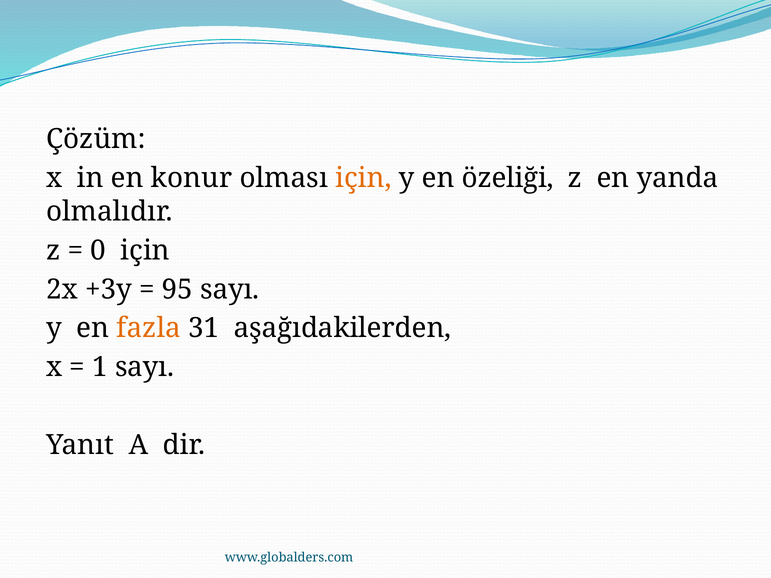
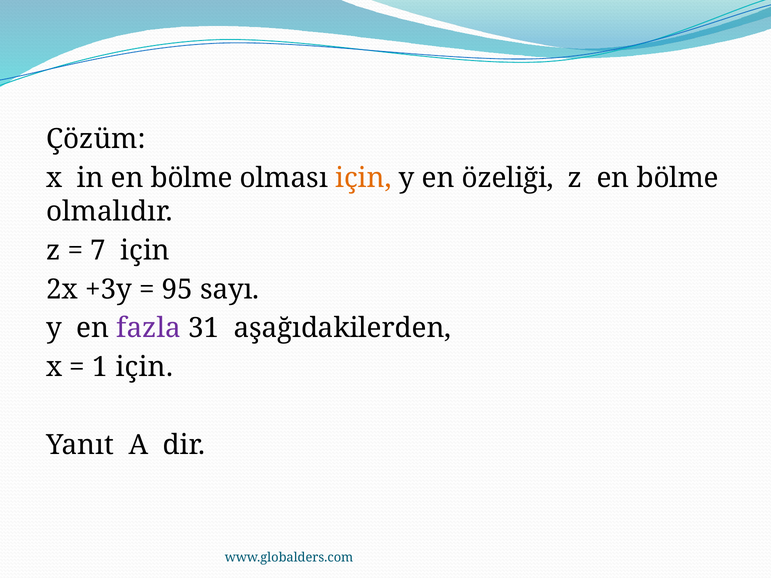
in en konur: konur -> bölme
z en yanda: yanda -> bölme
0: 0 -> 7
fazla colour: orange -> purple
1 sayı: sayı -> için
